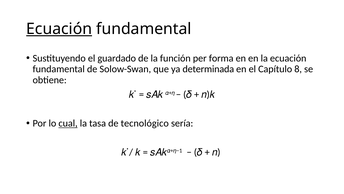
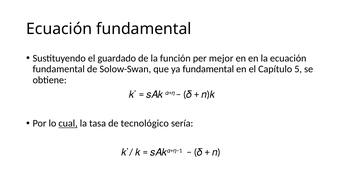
Ecuación at (59, 29) underline: present -> none
forma: forma -> mejor
ya determinada: determinada -> fundamental
8: 8 -> 5
